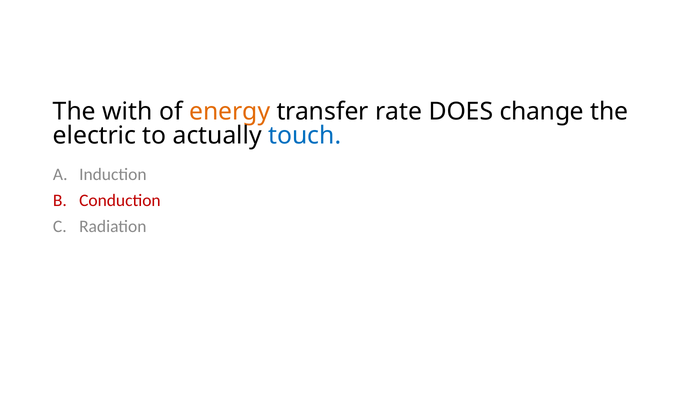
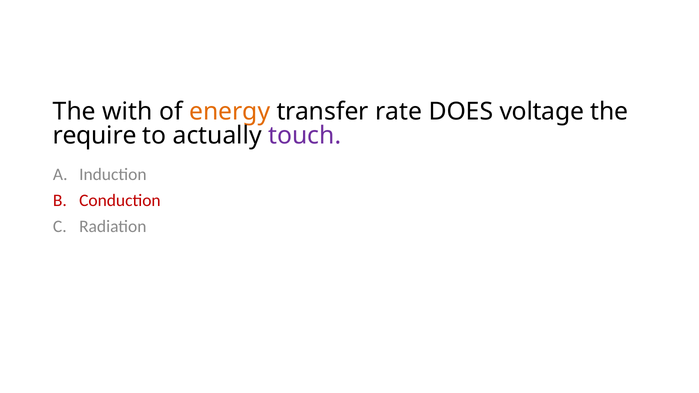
change: change -> voltage
electric: electric -> require
touch colour: blue -> purple
